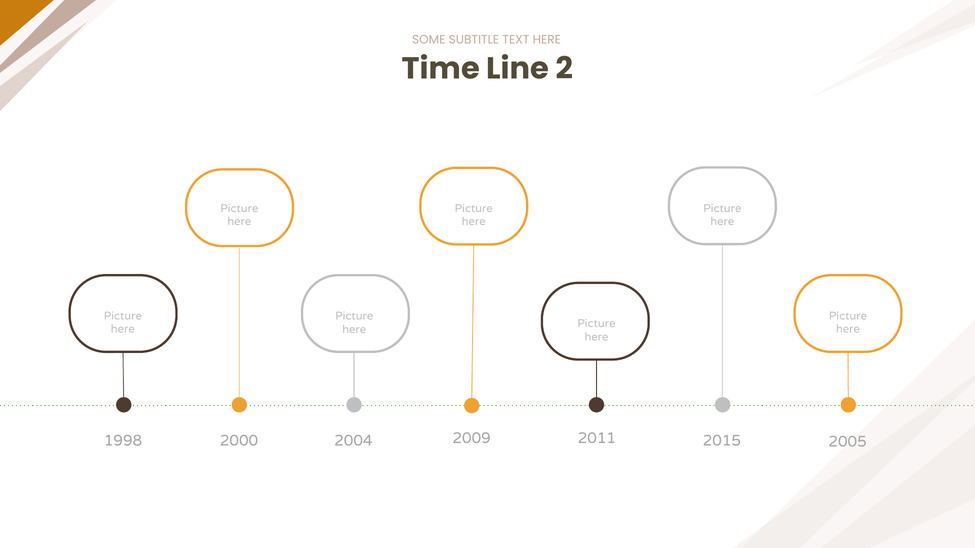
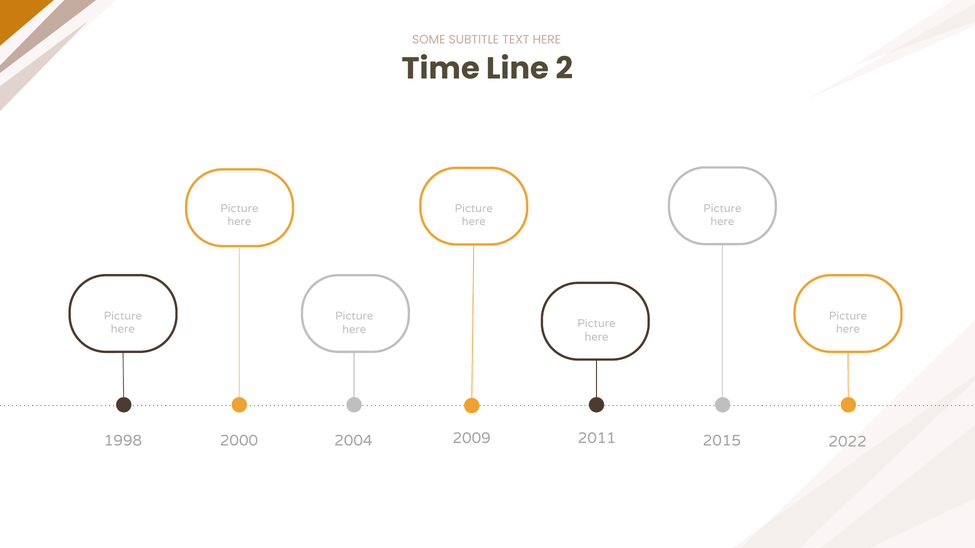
2005: 2005 -> 2022
